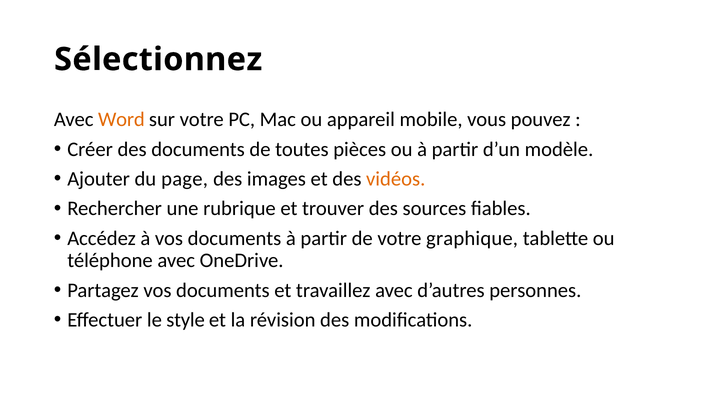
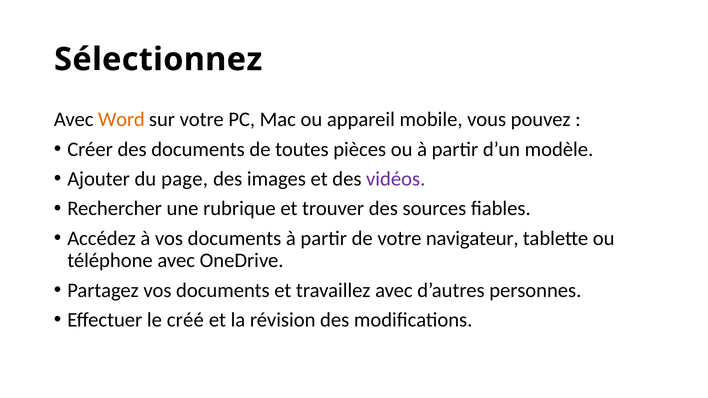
vidéos colour: orange -> purple
graphique: graphique -> navigateur
style: style -> créé
